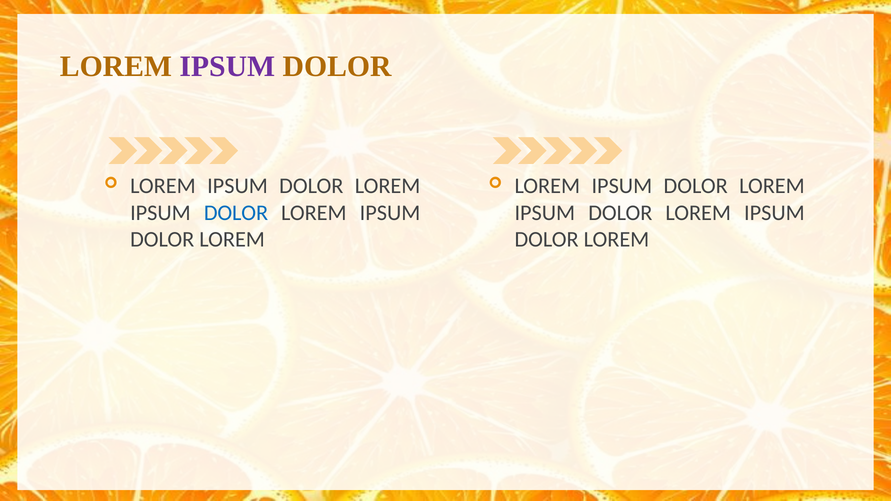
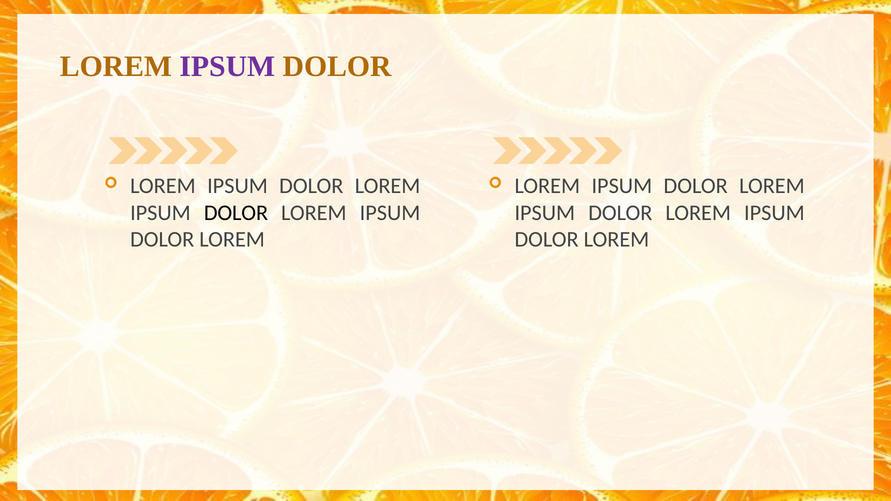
DOLOR at (236, 213) colour: blue -> black
